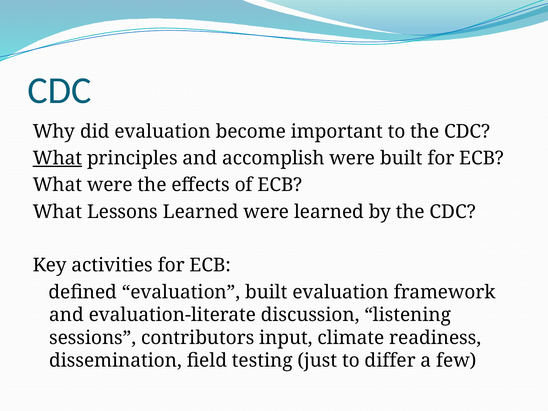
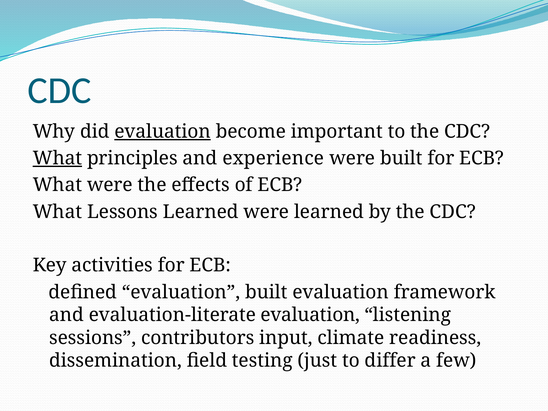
evaluation at (163, 131) underline: none -> present
accomplish: accomplish -> experience
evaluation-literate discussion: discussion -> evaluation
